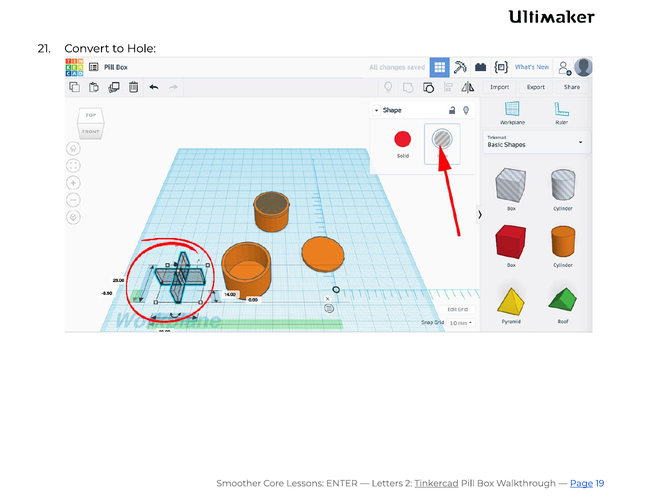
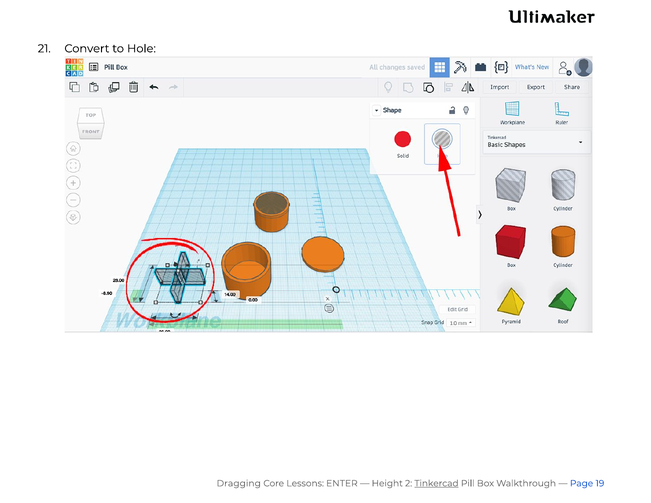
Smoother: Smoother -> Dragging
Letters: Letters -> Height
Page underline: present -> none
